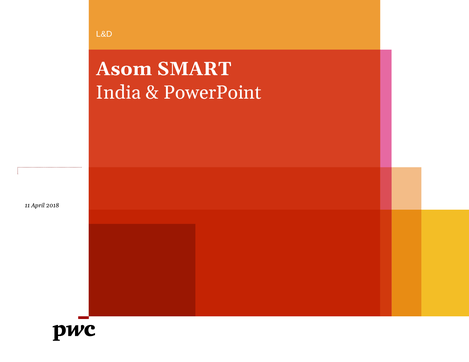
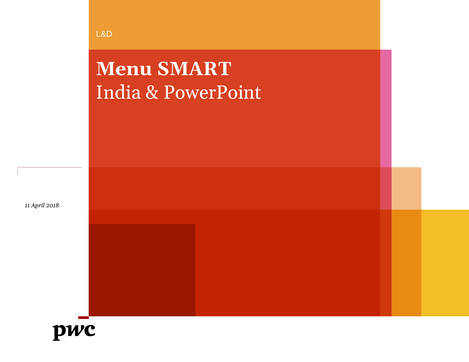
Asom: Asom -> Menu
